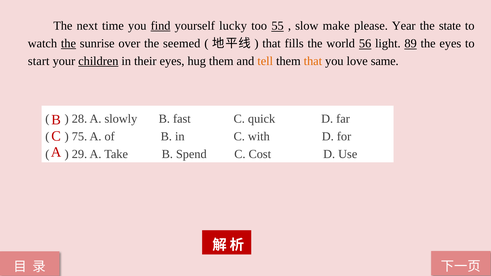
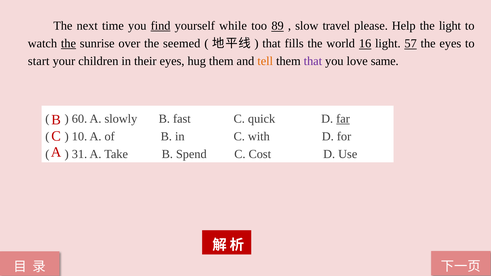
lucky: lucky -> while
55: 55 -> 89
make: make -> travel
Year: Year -> Help
the state: state -> light
56: 56 -> 16
89: 89 -> 57
children underline: present -> none
that at (313, 61) colour: orange -> purple
28: 28 -> 60
far underline: none -> present
75: 75 -> 10
29: 29 -> 31
